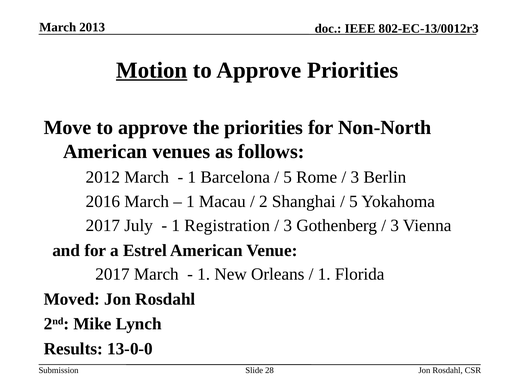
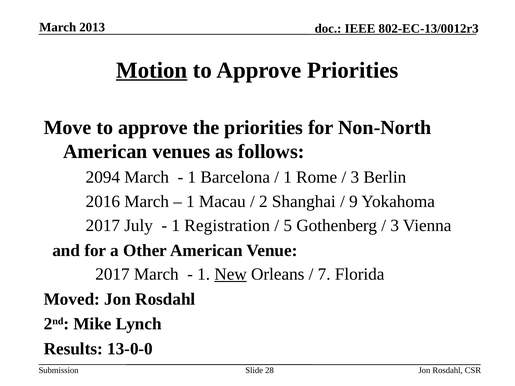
2012: 2012 -> 2094
5 at (288, 177): 5 -> 1
5 at (353, 202): 5 -> 9
3 at (288, 226): 3 -> 5
Estrel: Estrel -> Other
New underline: none -> present
1 at (324, 274): 1 -> 7
